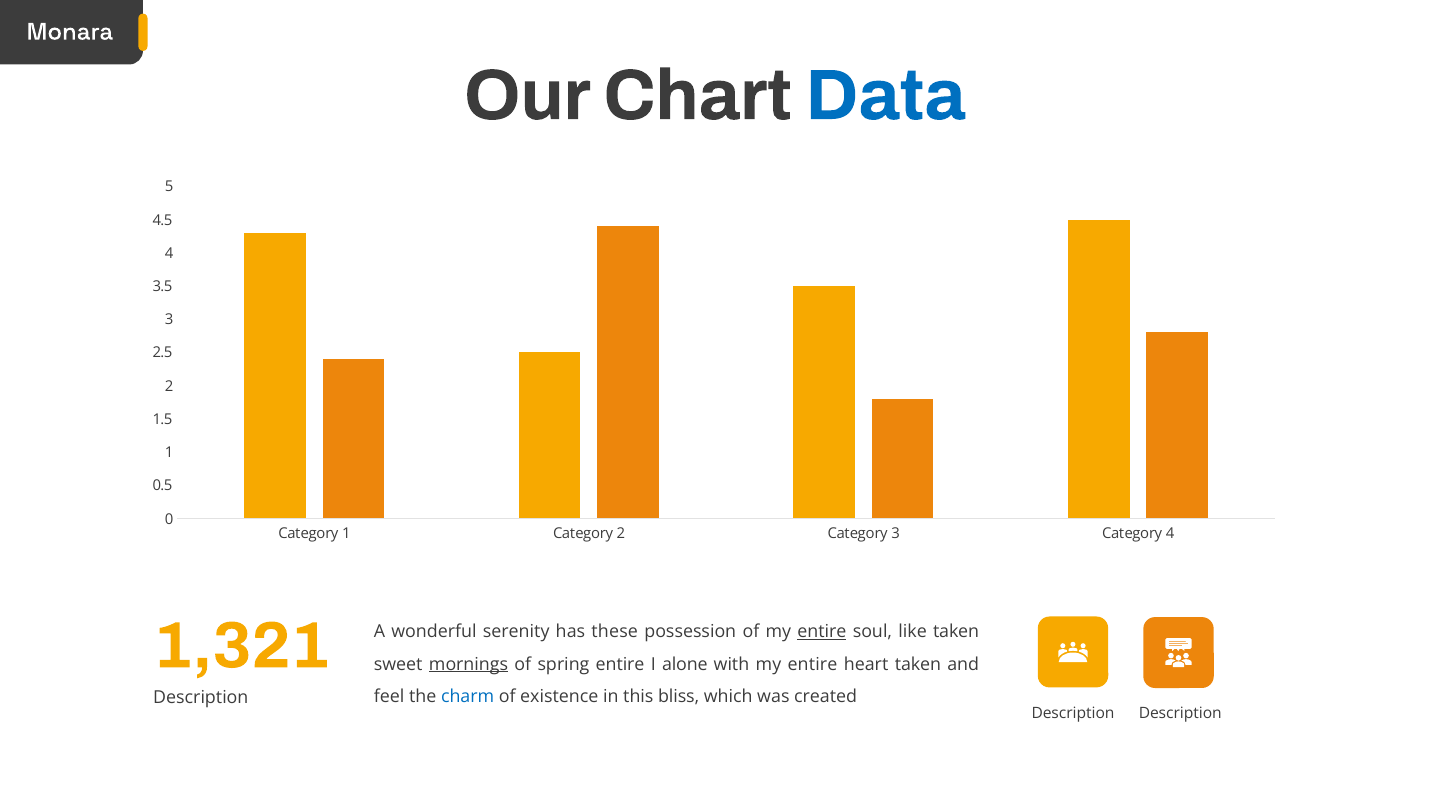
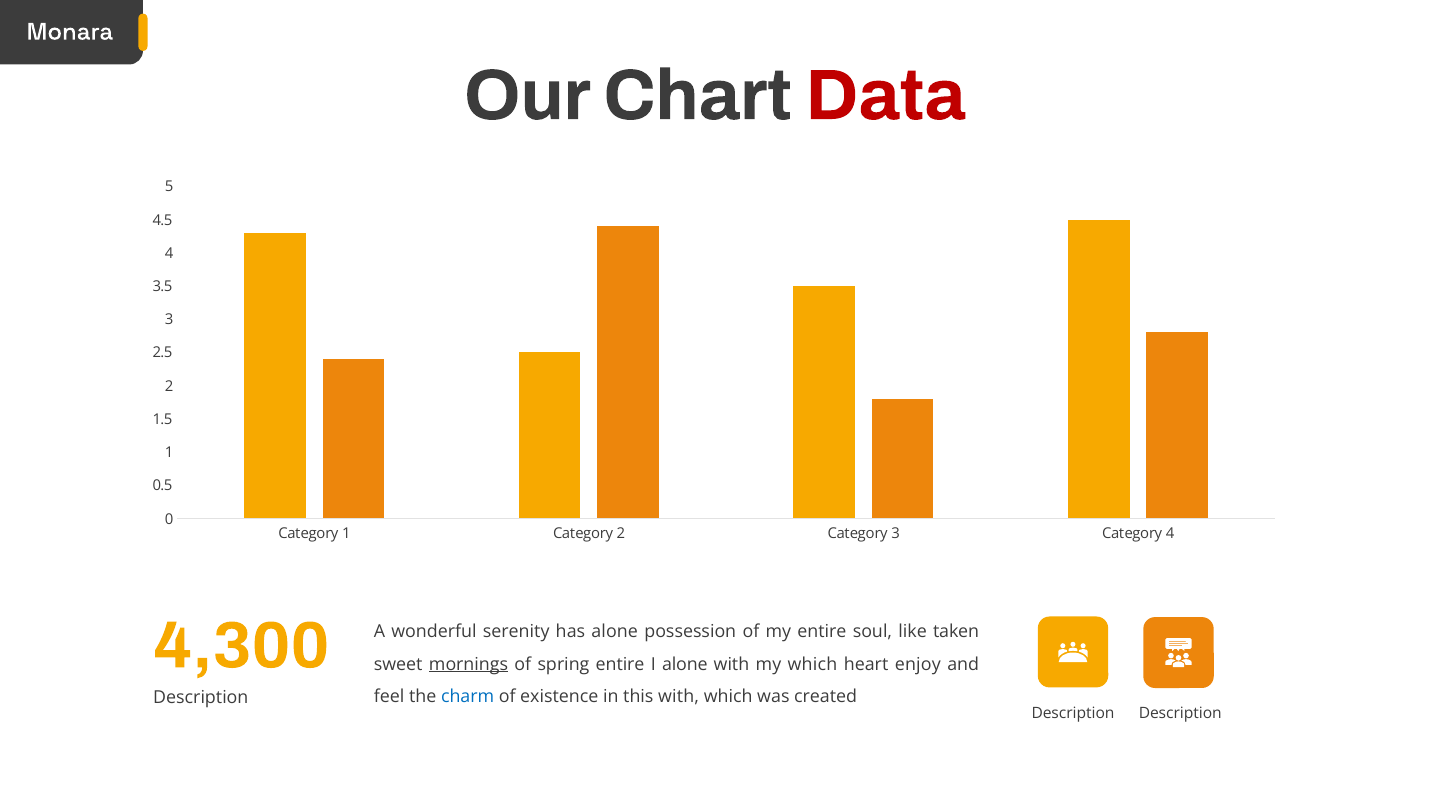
Data colour: blue -> red
has these: these -> alone
entire at (822, 632) underline: present -> none
1,321: 1,321 -> 4,300
with my entire: entire -> which
heart taken: taken -> enjoy
this bliss: bliss -> with
